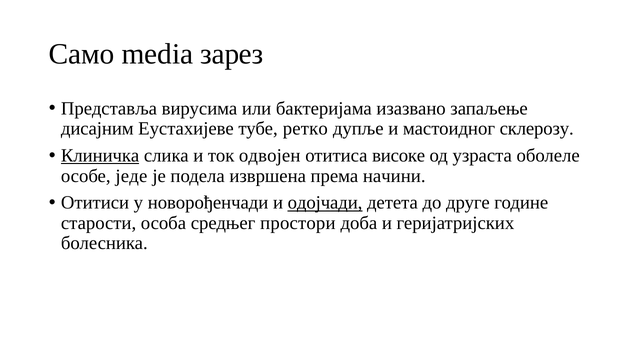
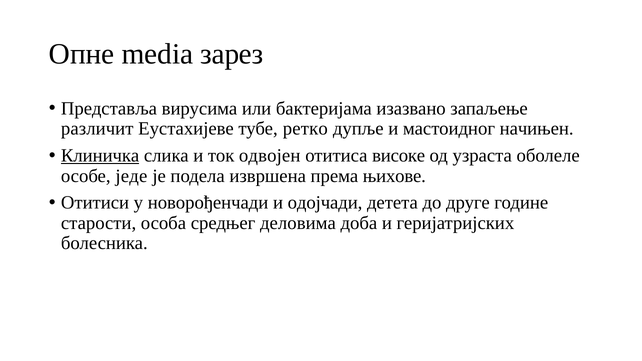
Само: Само -> Опне
дисајним: дисајним -> различит
склерозу: склерозу -> начињен
начини: начини -> њихове
одојчади underline: present -> none
простори: простори -> деловима
